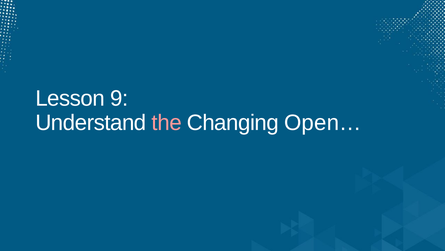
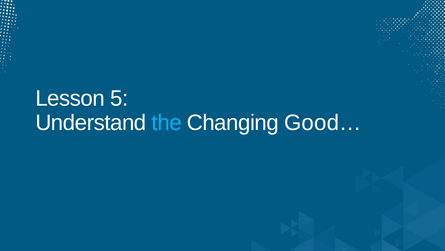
9: 9 -> 5
the colour: pink -> light blue
Open…: Open… -> Good…
